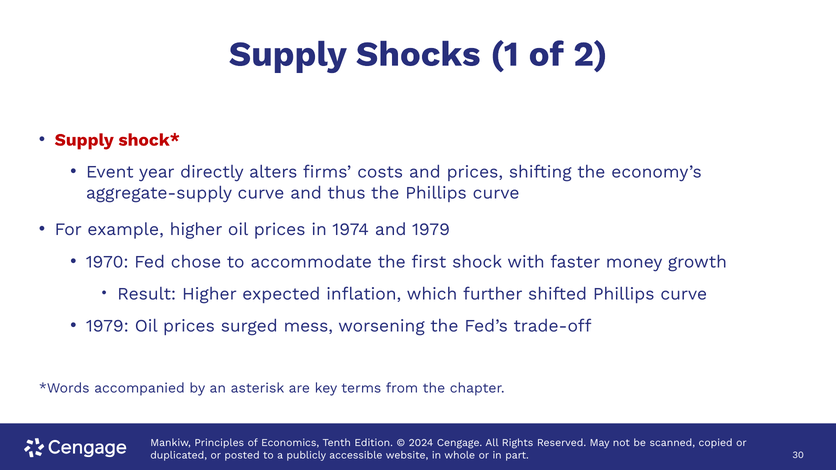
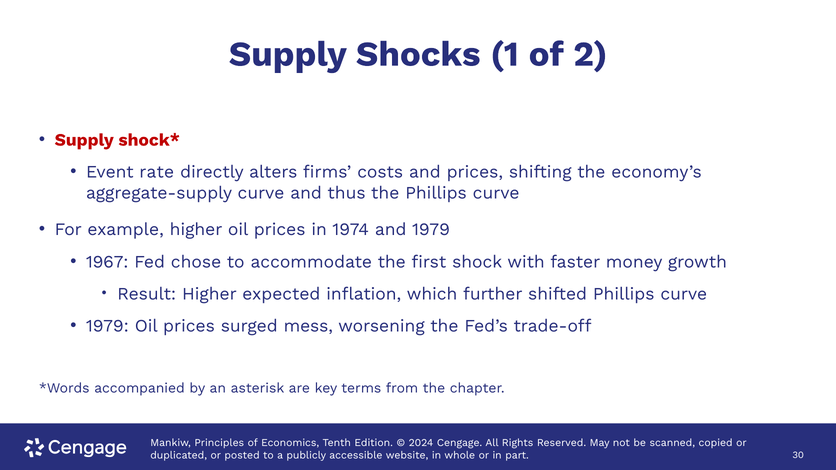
year: year -> rate
1970: 1970 -> 1967
